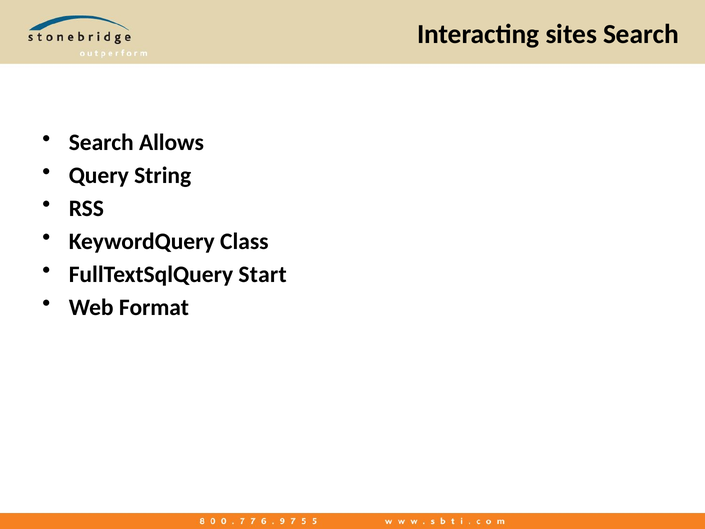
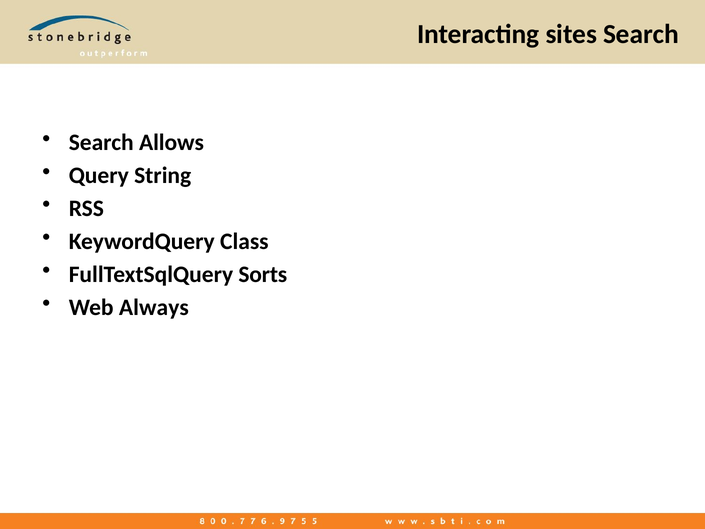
Start: Start -> Sorts
Format: Format -> Always
